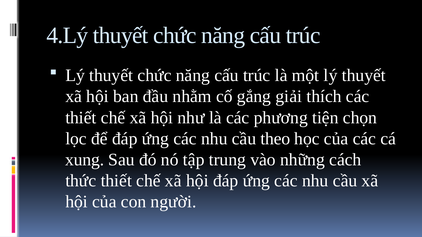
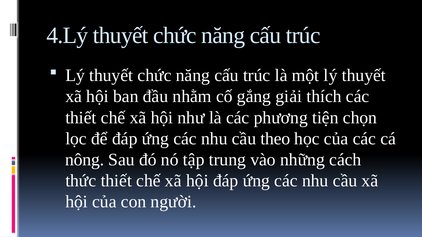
xung: xung -> nông
